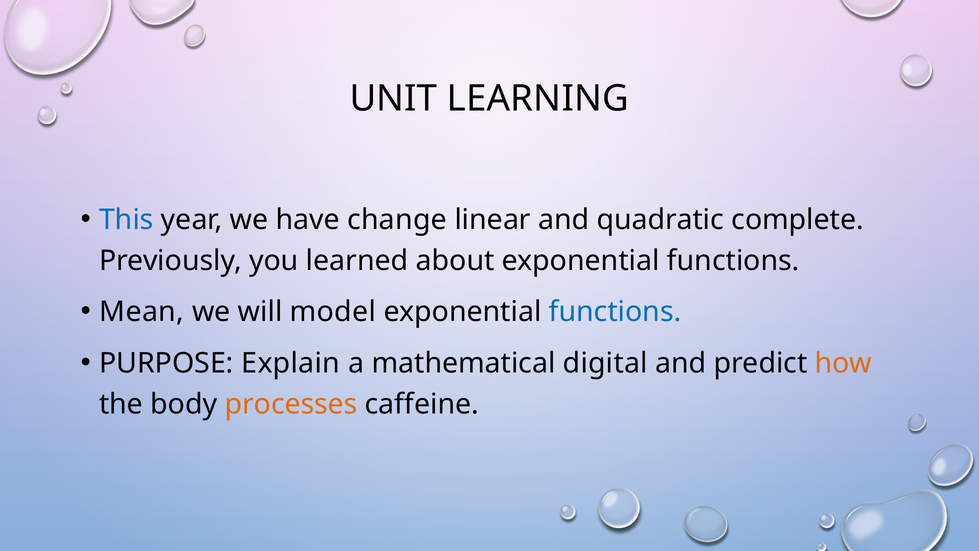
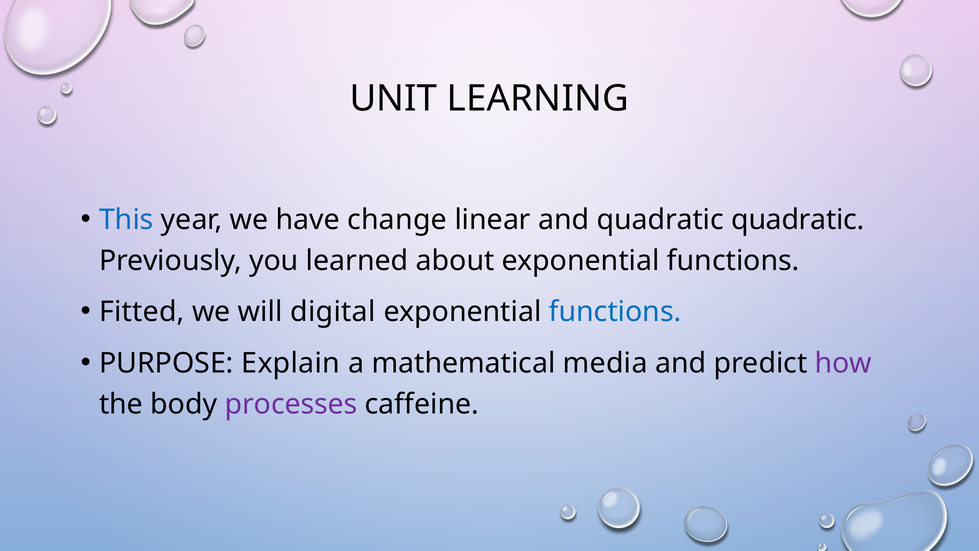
quadratic complete: complete -> quadratic
Mean: Mean -> Fitted
model: model -> digital
digital: digital -> media
how colour: orange -> purple
processes colour: orange -> purple
